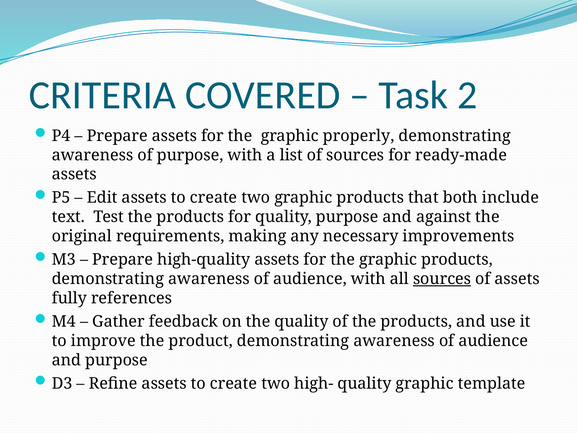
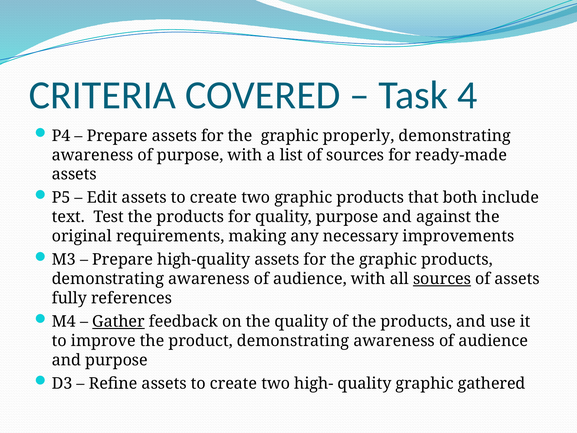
2: 2 -> 4
Gather underline: none -> present
template: template -> gathered
